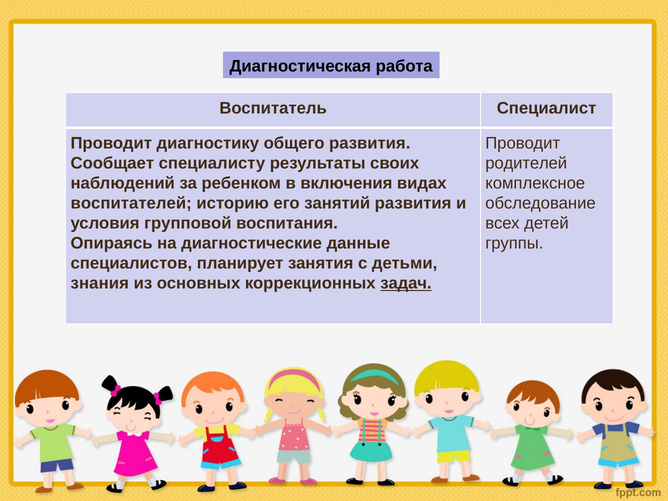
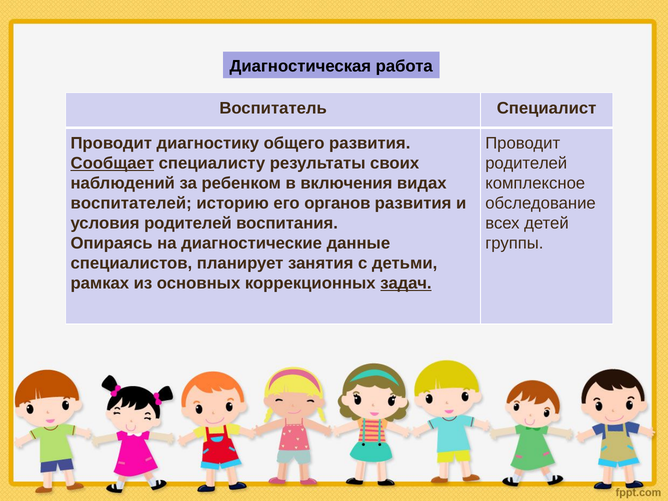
Сообщает underline: none -> present
занятий: занятий -> органов
условия групповой: групповой -> родителей
знания: знания -> рамках
